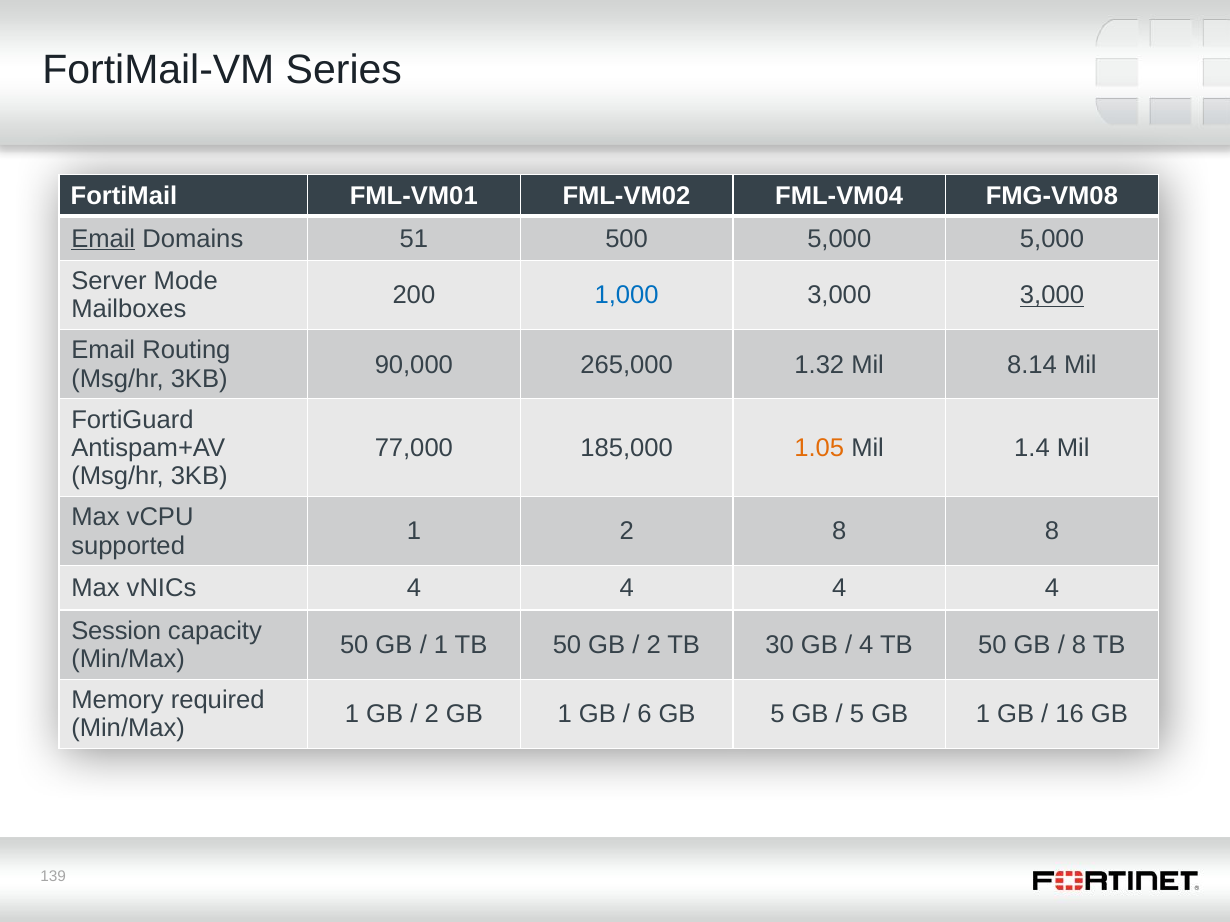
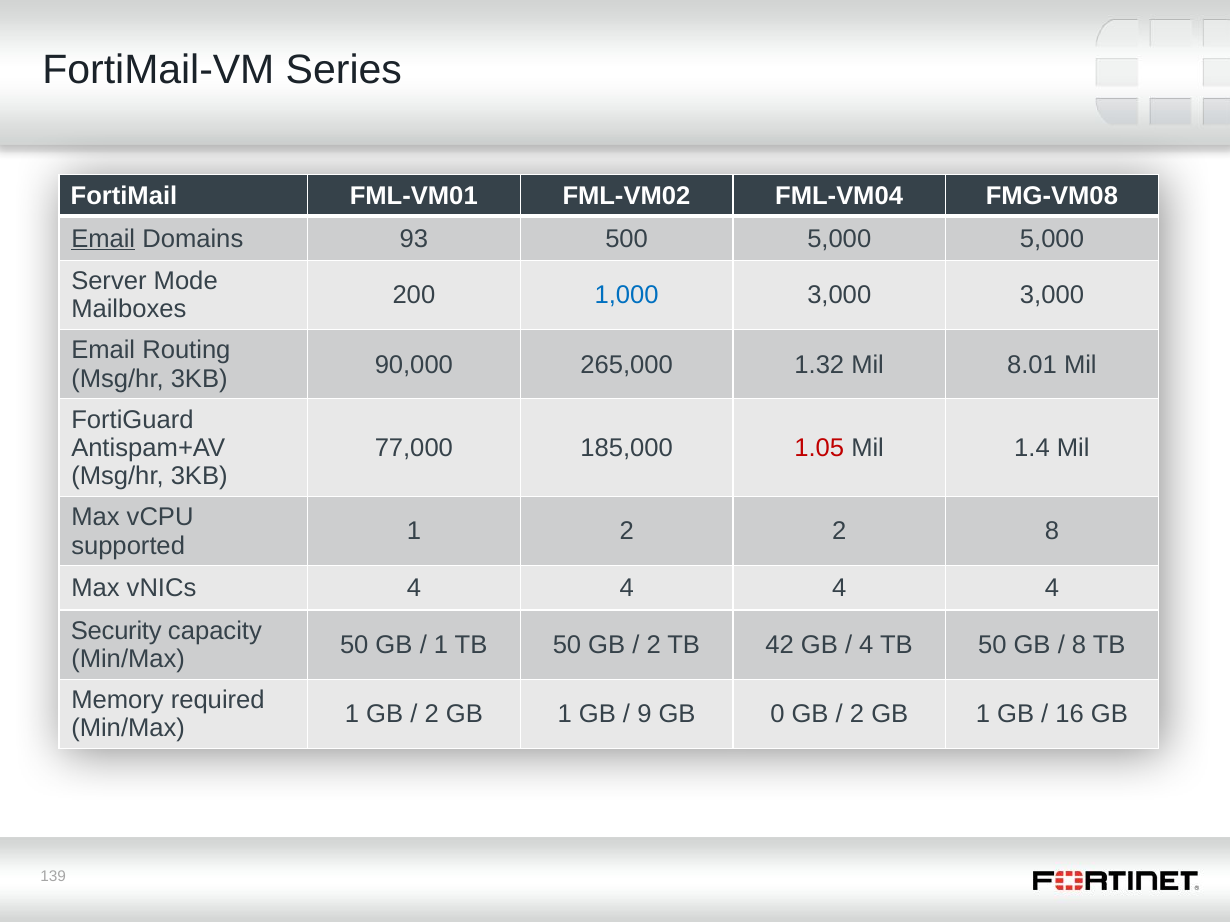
51: 51 -> 93
3,000 at (1052, 295) underline: present -> none
8.14: 8.14 -> 8.01
1.05 colour: orange -> red
2 8: 8 -> 2
Session: Session -> Security
30: 30 -> 42
6: 6 -> 9
GB 5: 5 -> 0
5 at (857, 715): 5 -> 2
